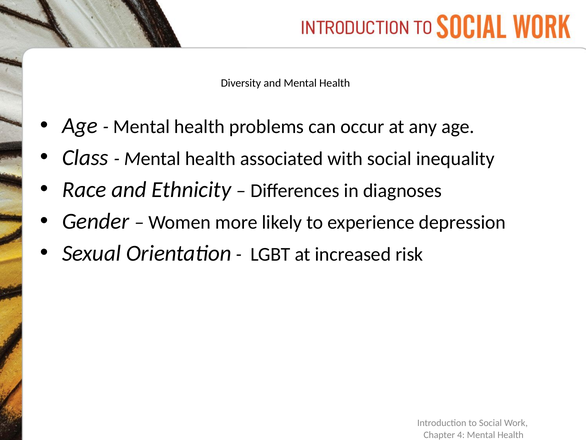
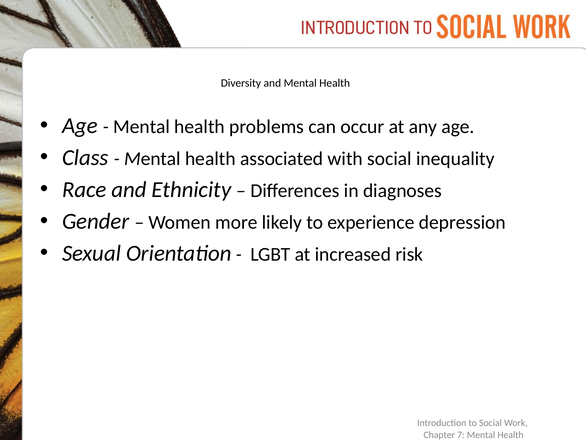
4: 4 -> 7
